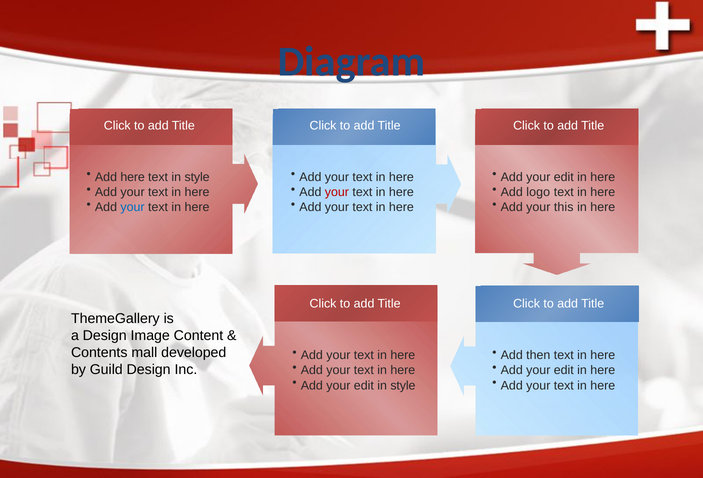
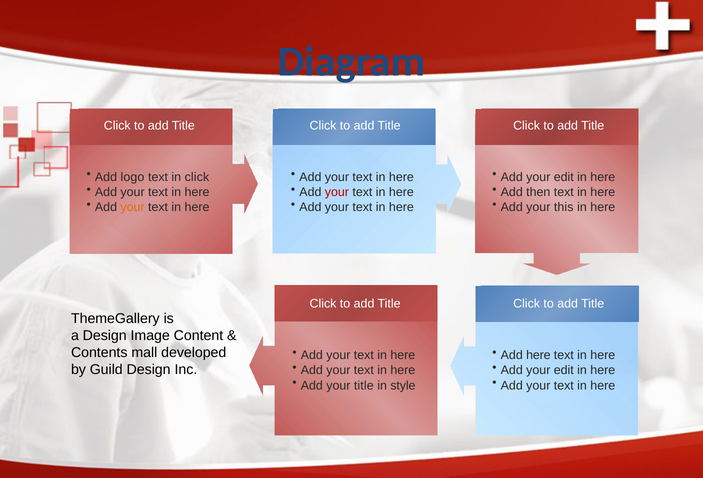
Add here: here -> logo
text in style: style -> click
logo: logo -> then
your at (133, 207) colour: blue -> orange
Add then: then -> here
edit at (364, 386): edit -> title
